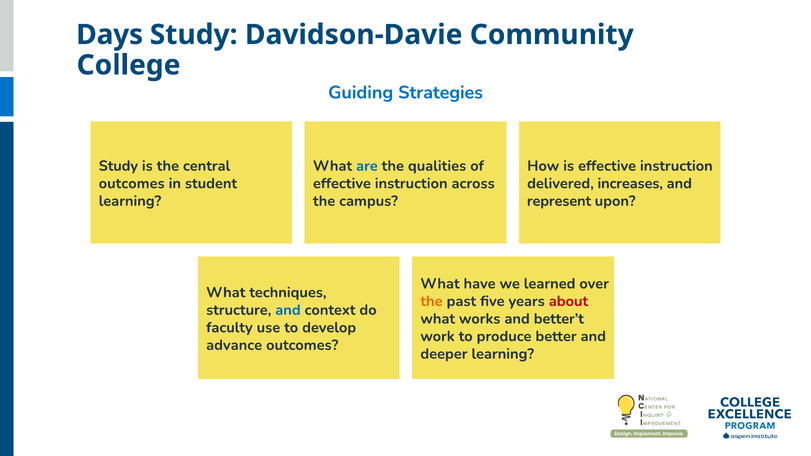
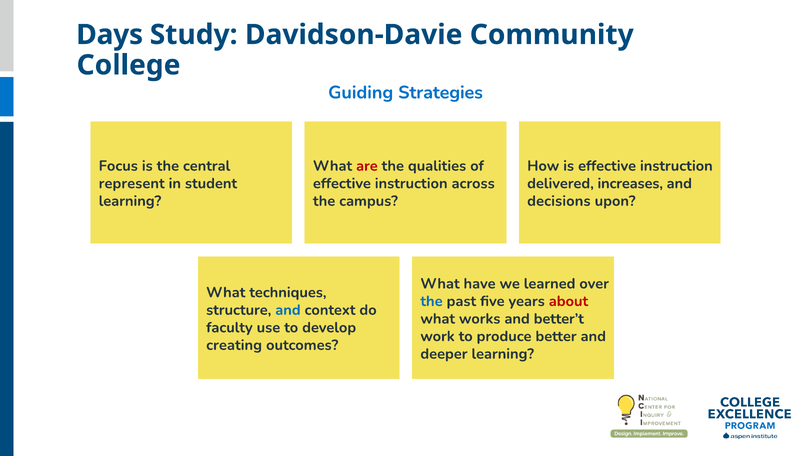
Study at (118, 166): Study -> Focus
are colour: blue -> red
outcomes at (132, 183): outcomes -> represent
represent: represent -> decisions
the at (431, 301) colour: orange -> blue
advance: advance -> creating
